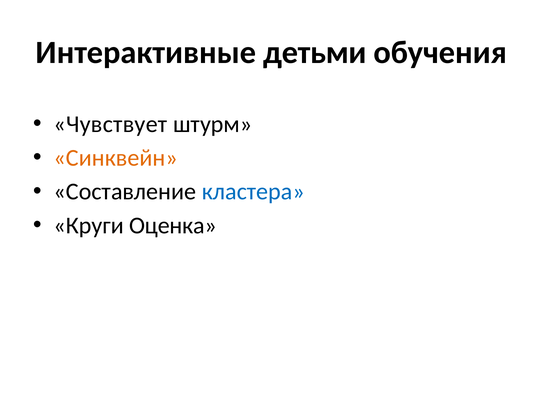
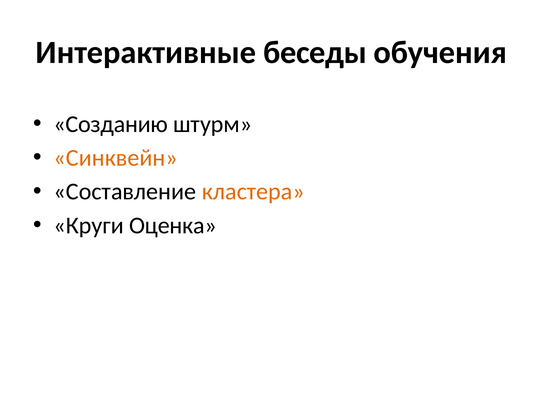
детьми: детьми -> беседы
Чувствует: Чувствует -> Созданию
кластера colour: blue -> orange
